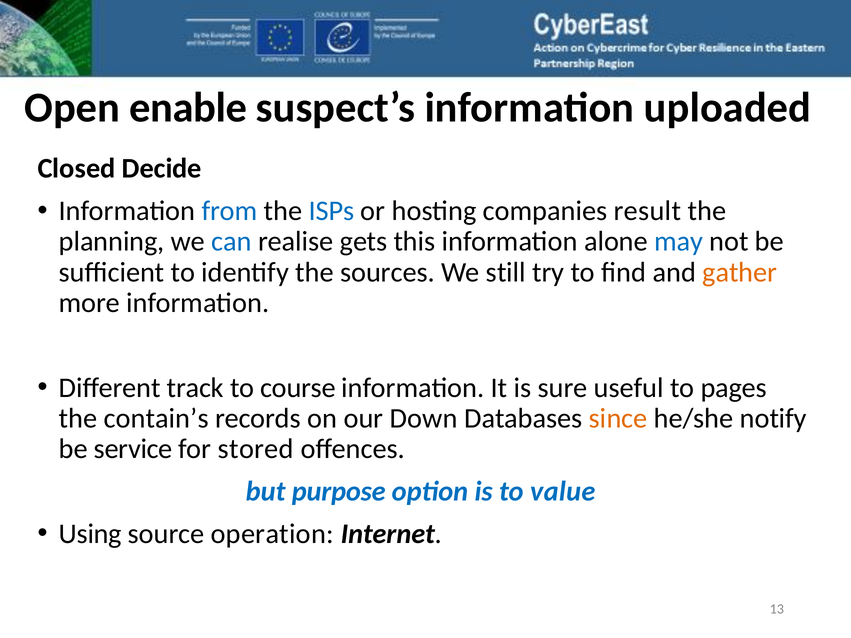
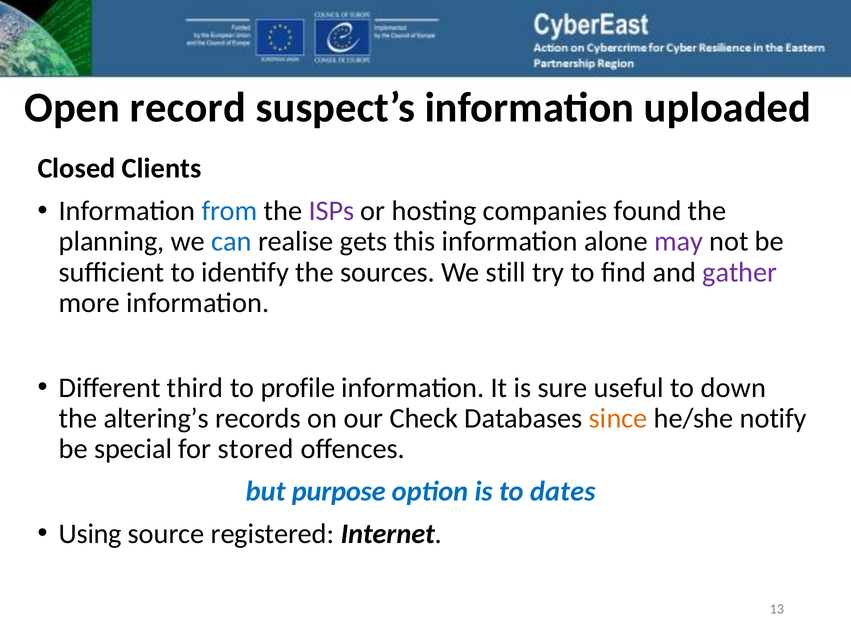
enable: enable -> record
Decide: Decide -> Clients
ISPs colour: blue -> purple
result: result -> found
may colour: blue -> purple
gather colour: orange -> purple
track: track -> third
course: course -> profile
pages: pages -> down
contain’s: contain’s -> altering’s
Down: Down -> Check
service: service -> special
value: value -> dates
operation: operation -> registered
